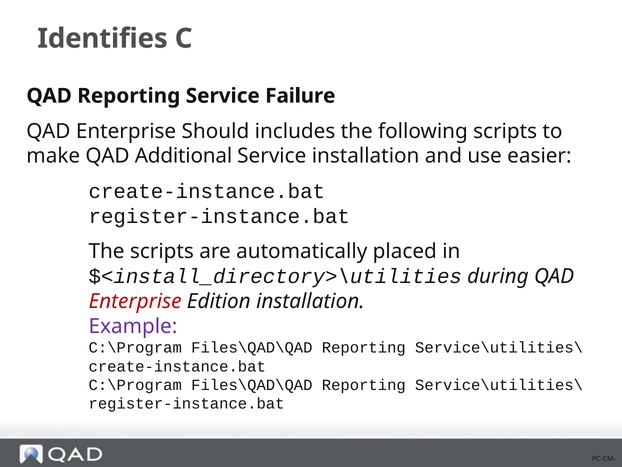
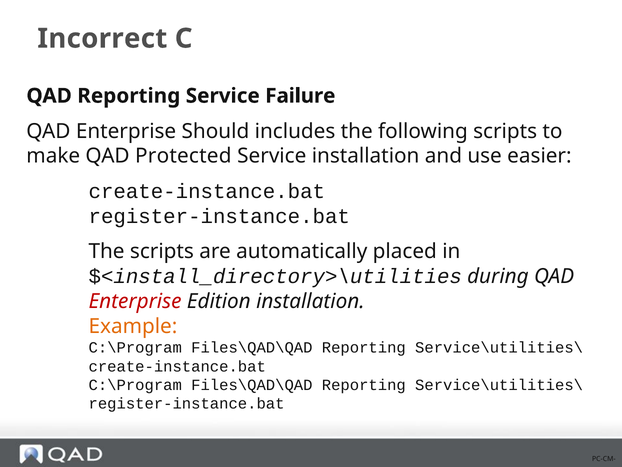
Identifies: Identifies -> Incorrect
Additional: Additional -> Protected
Example colour: purple -> orange
